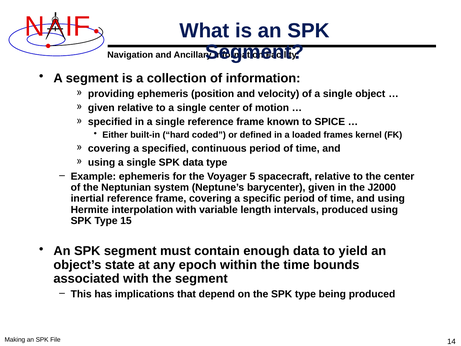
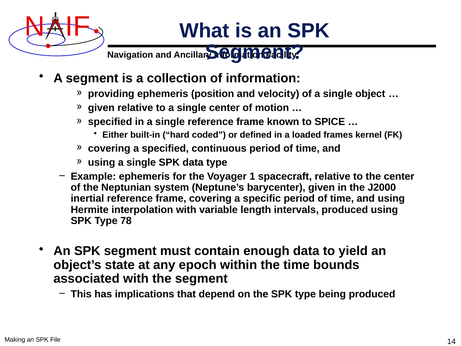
5: 5 -> 1
15: 15 -> 78
